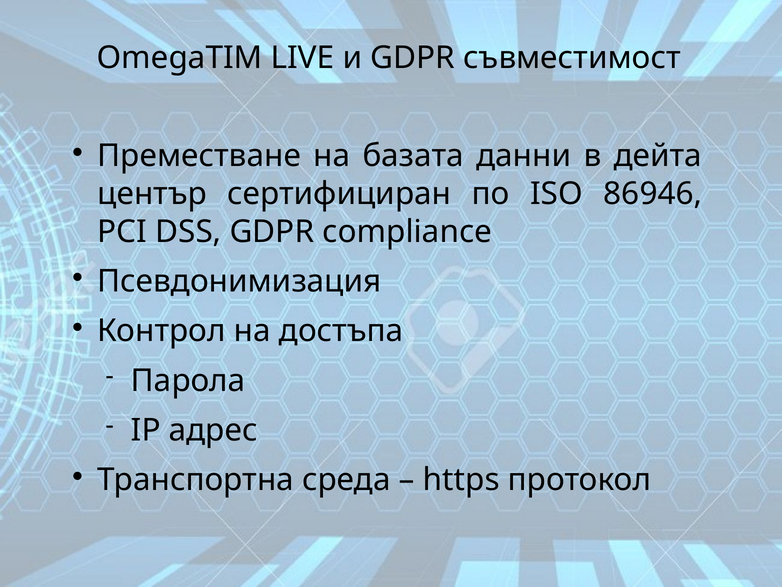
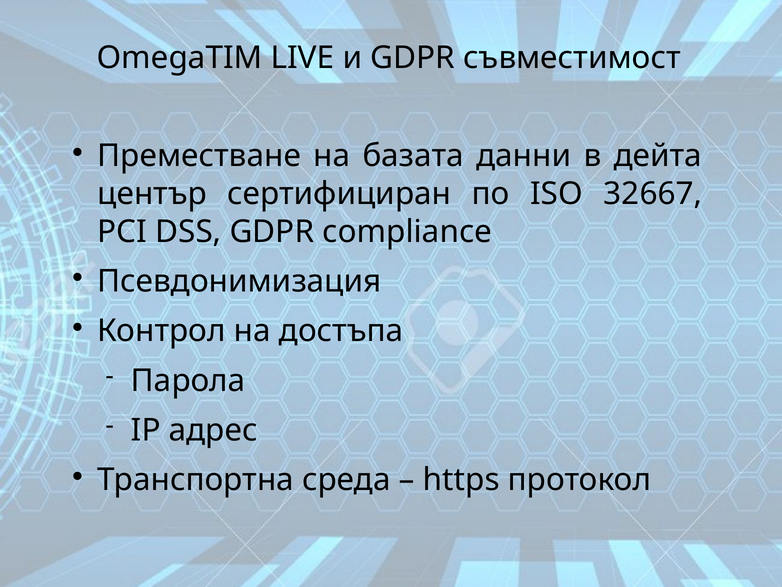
86946: 86946 -> 32667
